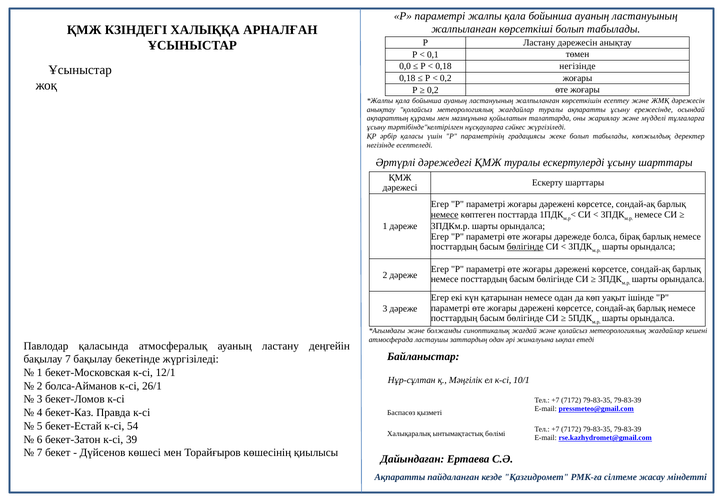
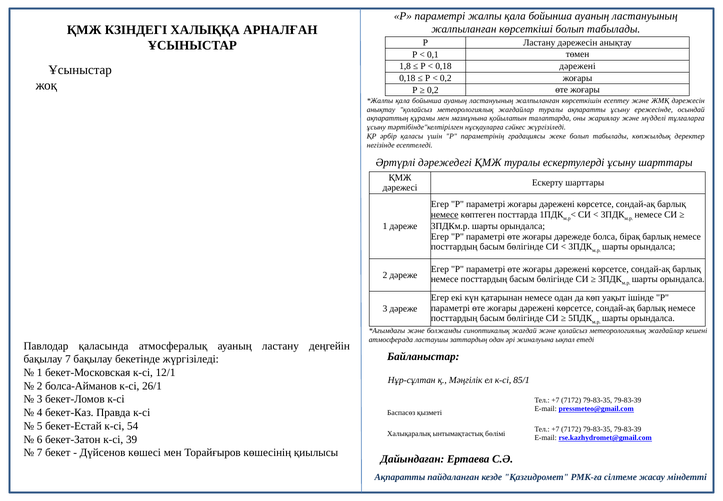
0,0: 0,0 -> 1,8
0,18 негізінде: негізінде -> дәрежені
бөлігінде at (525, 247) underline: present -> none
10/1: 10/1 -> 85/1
